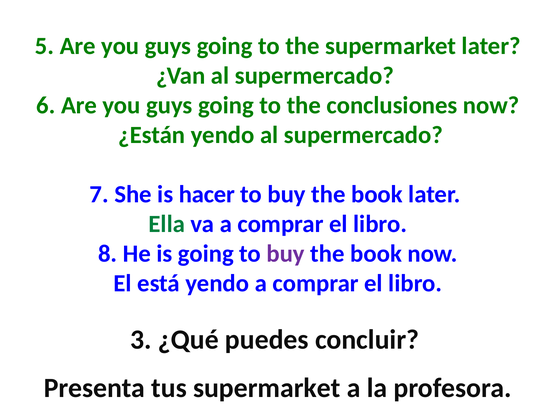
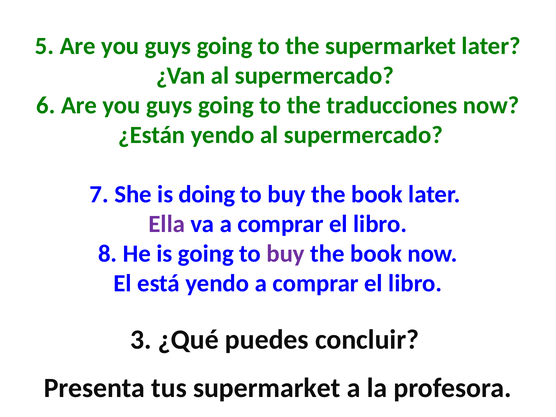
conclusiones: conclusiones -> traducciones
hacer: hacer -> doing
Ella colour: green -> purple
